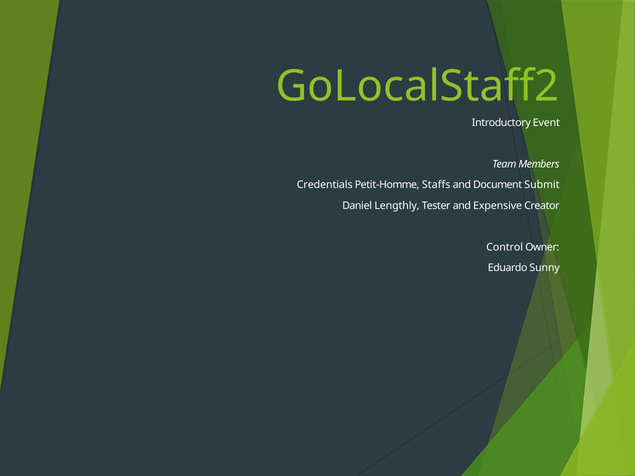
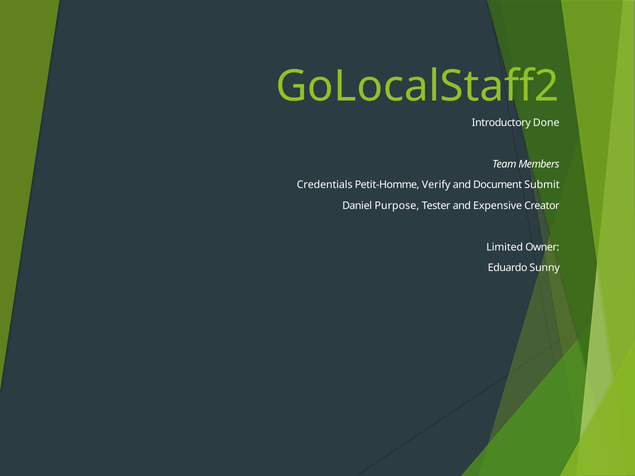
Event: Event -> Done
Staffs: Staffs -> Verify
Lengthly: Lengthly -> Purpose
Control: Control -> Limited
